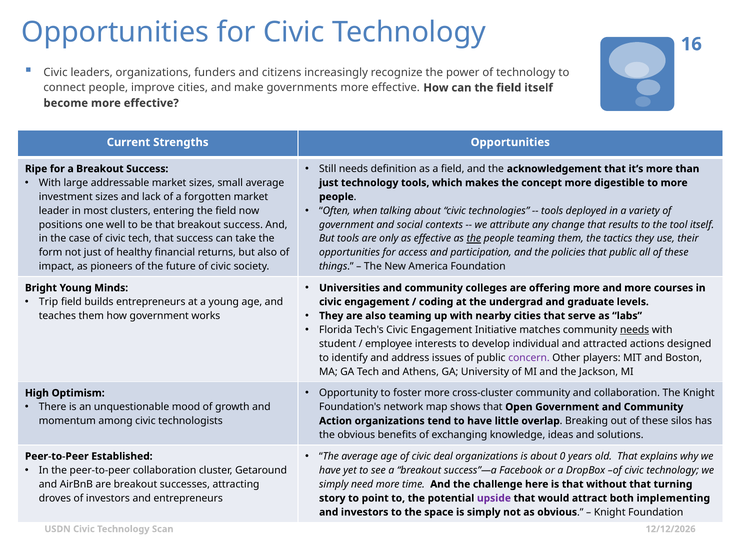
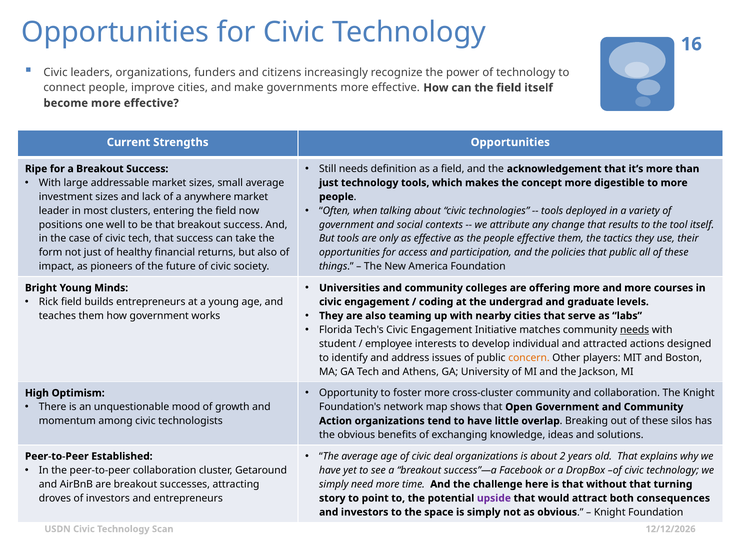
forgotten: forgotten -> anywhere
the at (474, 239) underline: present -> none
people teaming: teaming -> effective
Trip: Trip -> Rick
concern colour: purple -> orange
0: 0 -> 2
implementing: implementing -> consequences
